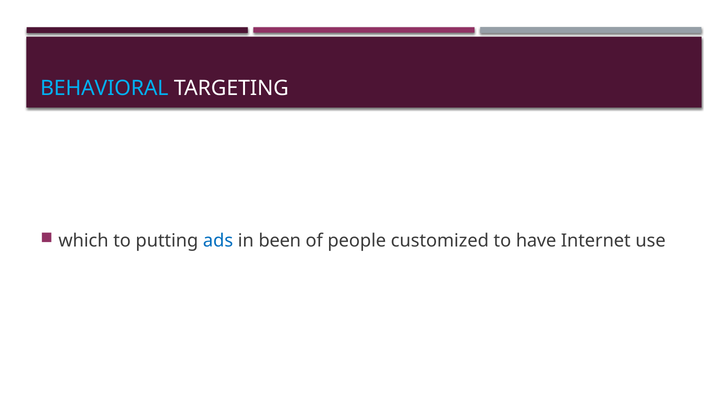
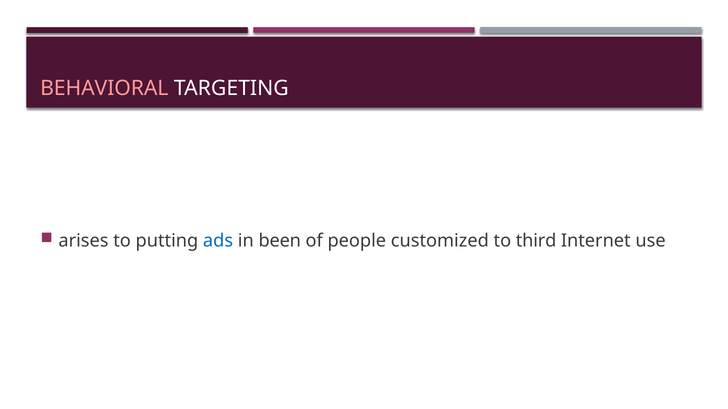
BEHAVIORAL colour: light blue -> pink
which: which -> arises
have: have -> third
